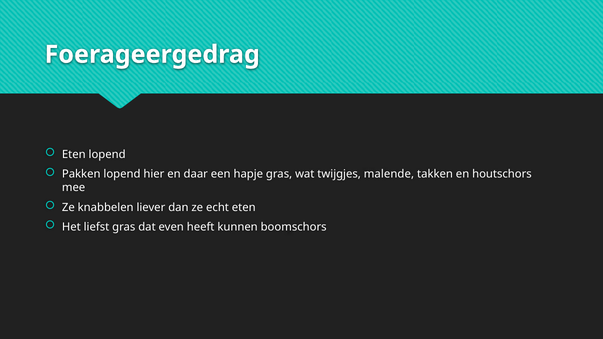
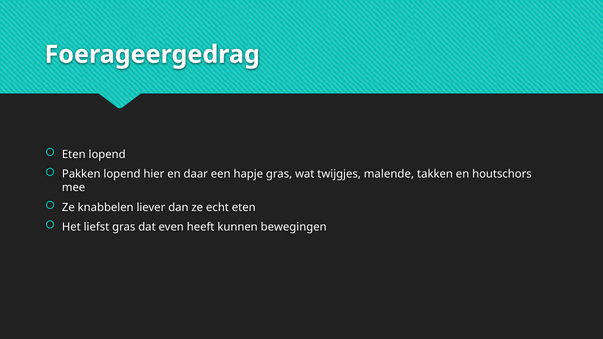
boomschors: boomschors -> bewegingen
